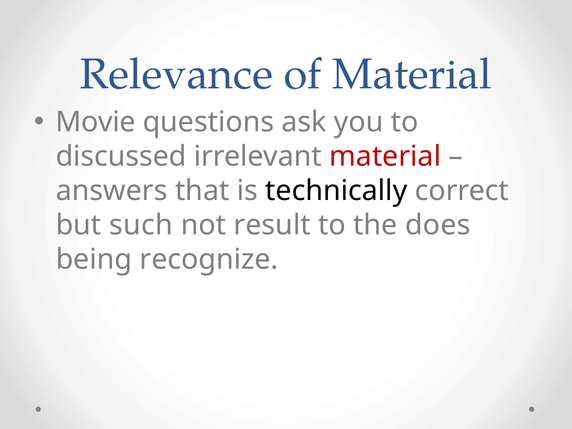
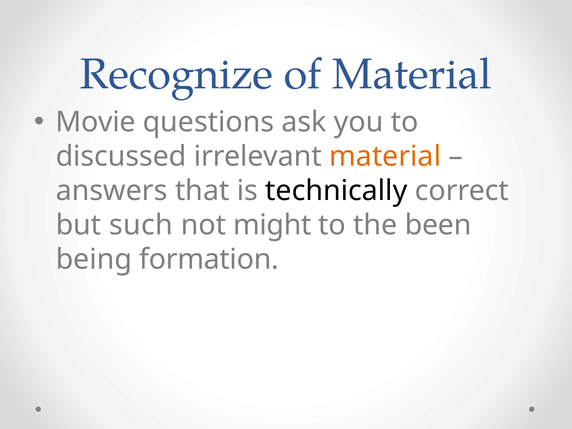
Relevance: Relevance -> Recognize
material at (385, 156) colour: red -> orange
result: result -> might
does: does -> been
recognize: recognize -> formation
